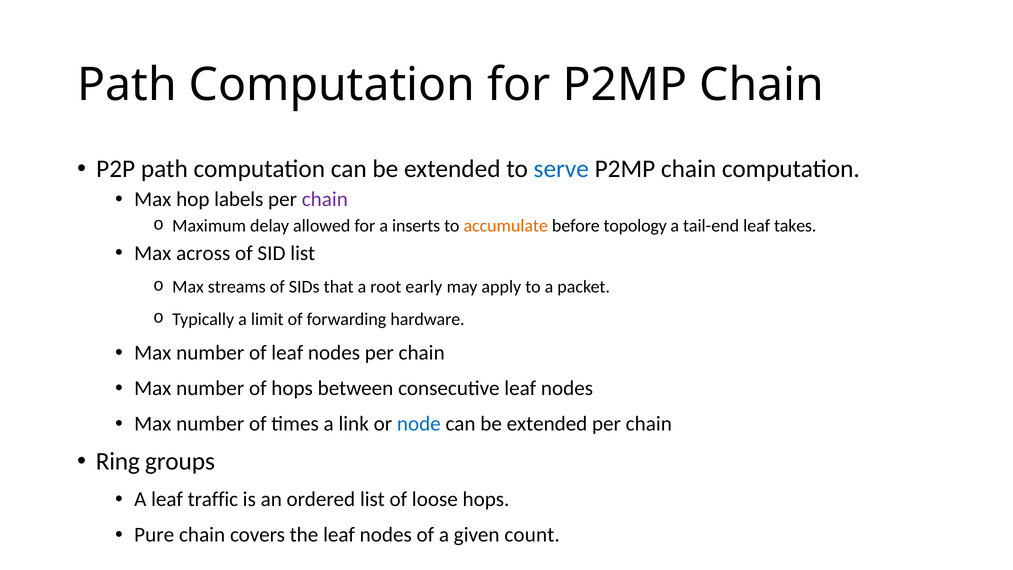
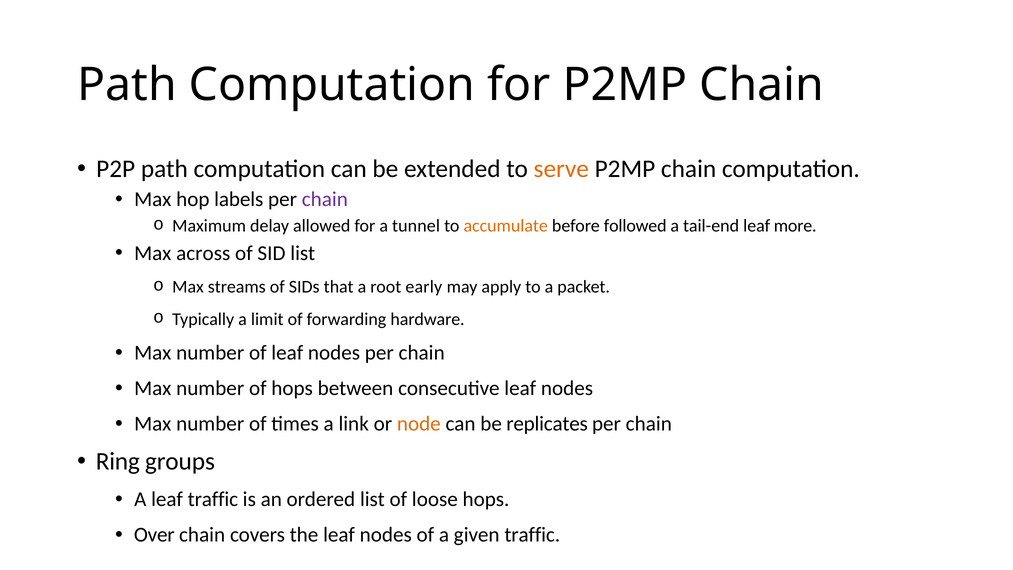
serve colour: blue -> orange
inserts: inserts -> tunnel
topology: topology -> followed
takes: takes -> more
node colour: blue -> orange
extended at (547, 424): extended -> replicates
Pure: Pure -> Over
given count: count -> traffic
